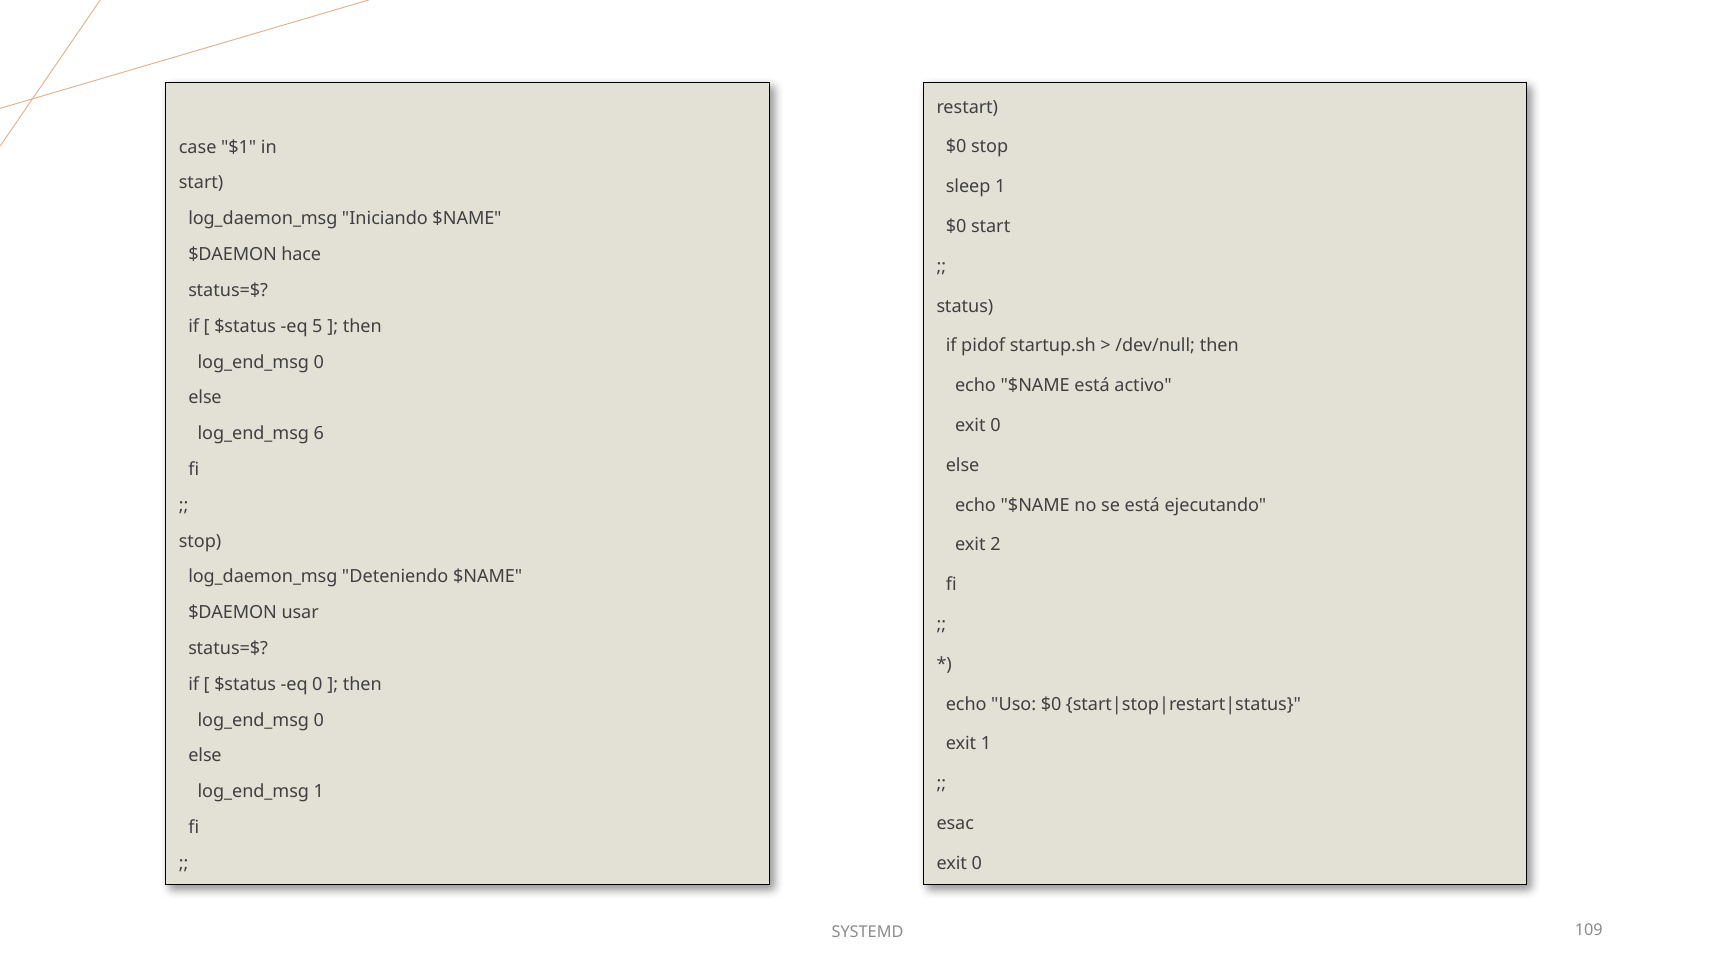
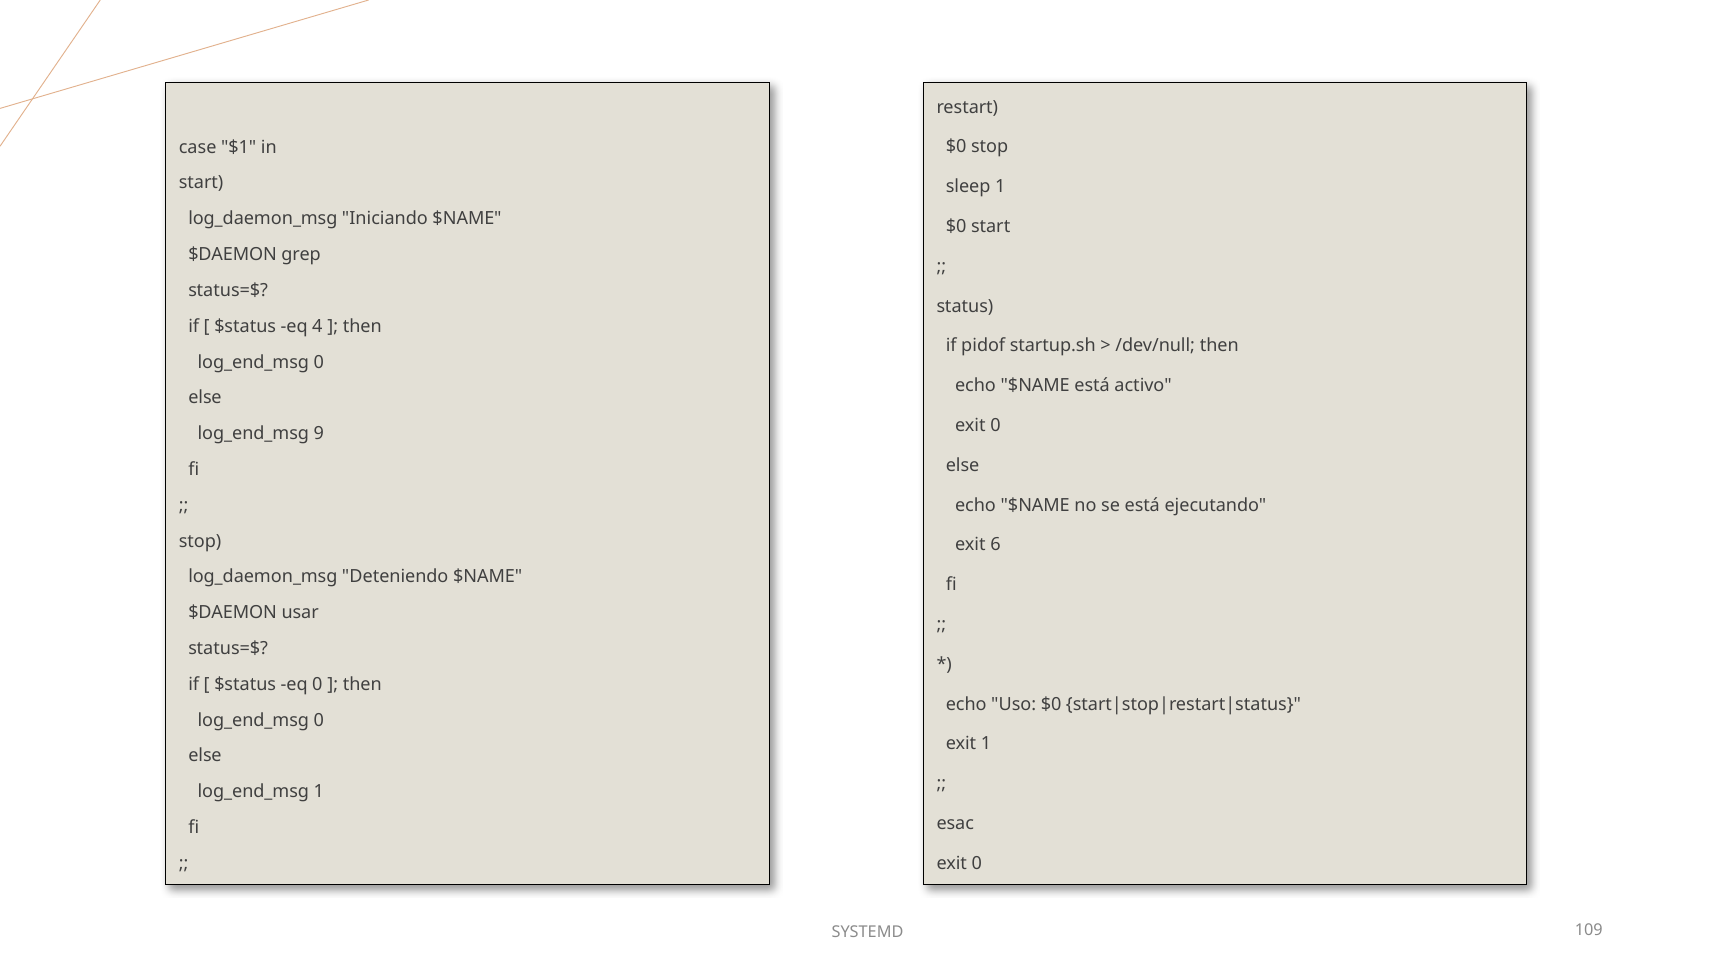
hace: hace -> grep
5: 5 -> 4
6: 6 -> 9
2: 2 -> 6
